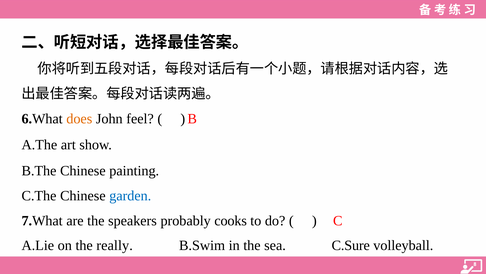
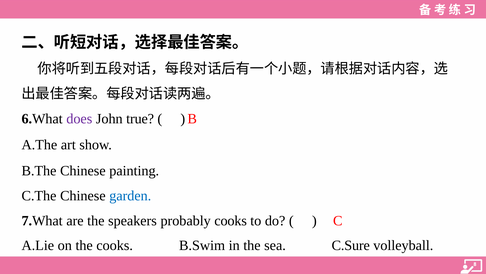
does colour: orange -> purple
feel: feel -> true
the really: really -> cooks
